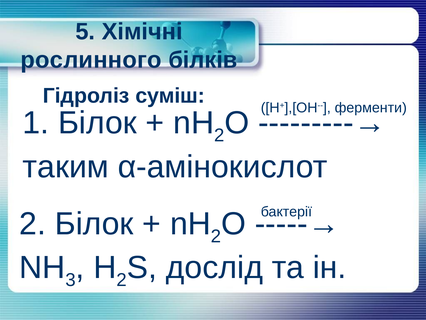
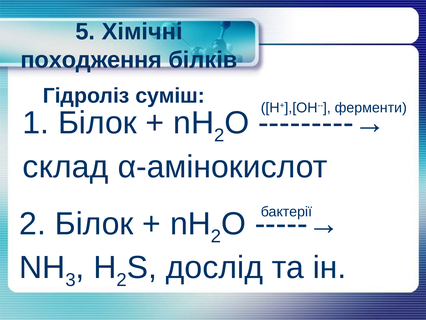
рослинного: рослинного -> походження
таким: таким -> склад
